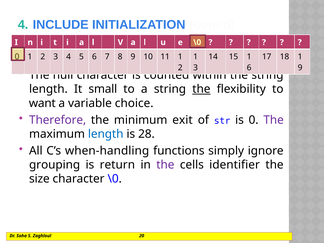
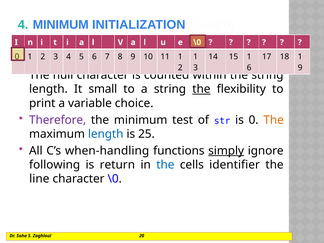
4 INCLUDE: INCLUDE -> MINIMUM
want: want -> print
exit: exit -> test
The at (274, 120) colour: purple -> orange
28: 28 -> 25
simply underline: none -> present
grouping: grouping -> following
the at (165, 165) colour: purple -> blue
size: size -> line
